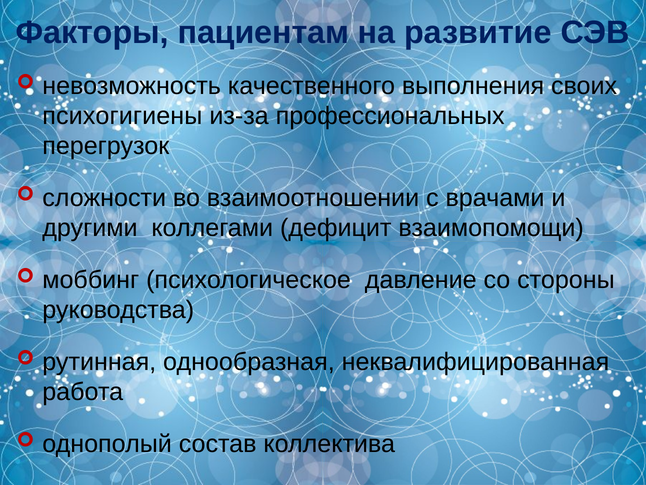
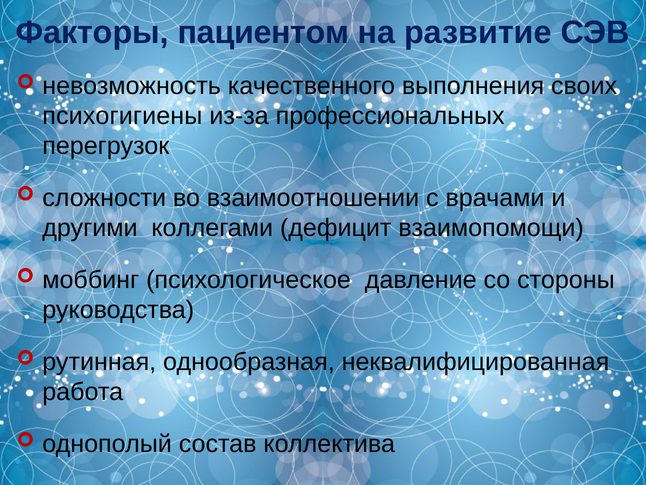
пациентам: пациентам -> пациентом
